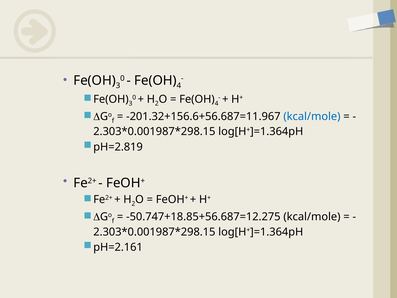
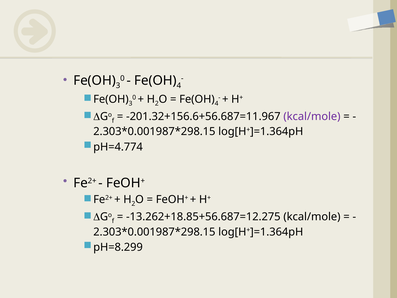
kcal/mole at (312, 116) colour: blue -> purple
pH=2.819: pH=2.819 -> pH=4.774
-50.747+18.85+56.687=12.275: -50.747+18.85+56.687=12.275 -> -13.262+18.85+56.687=12.275
pH=2.161: pH=2.161 -> pH=8.299
